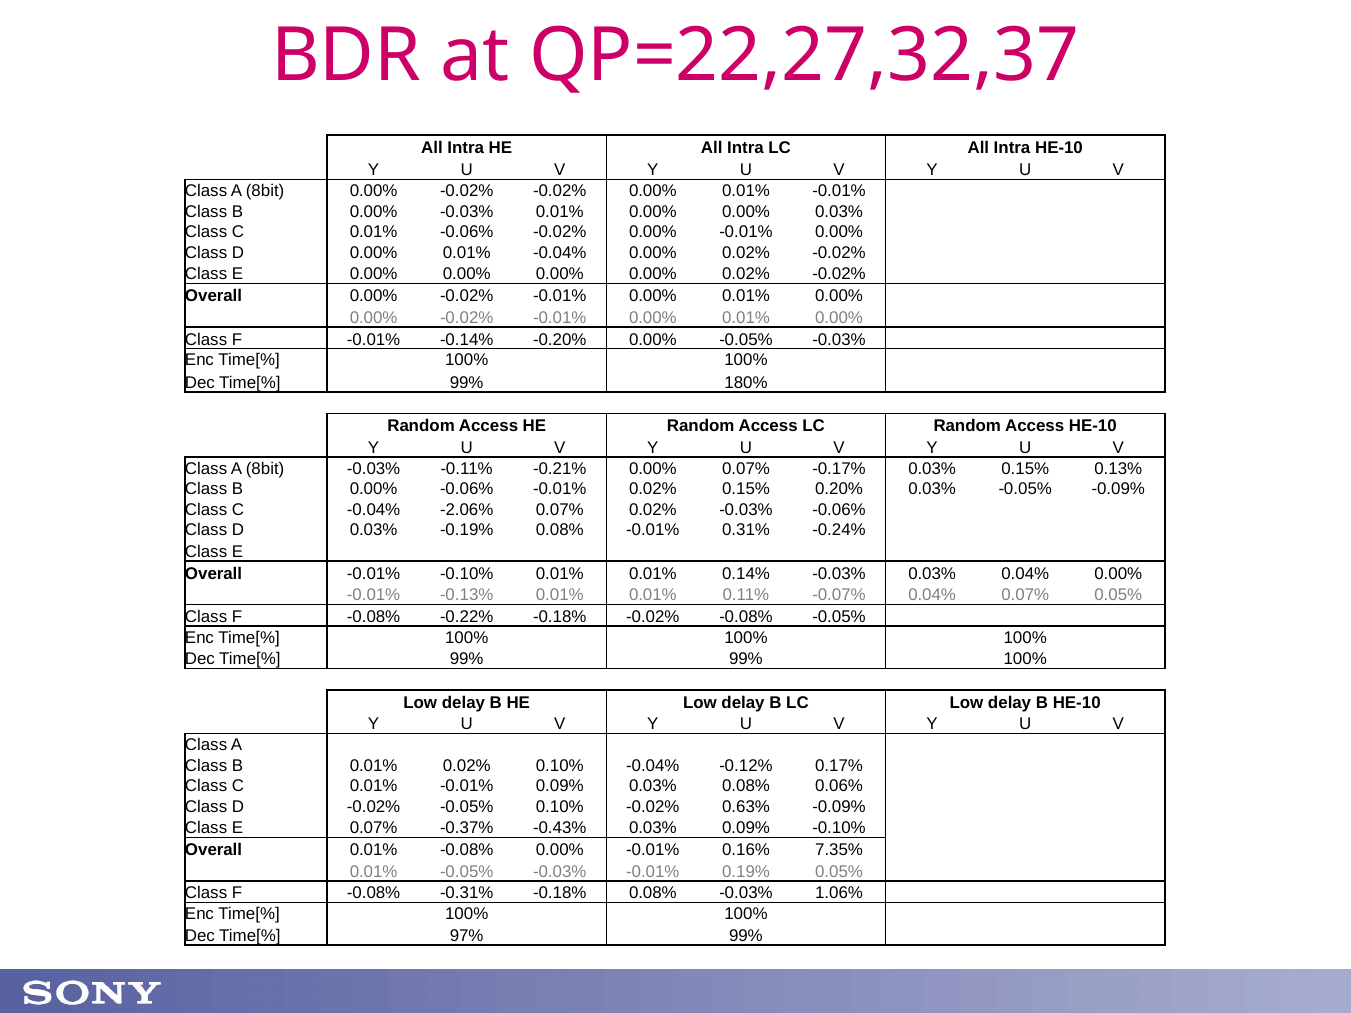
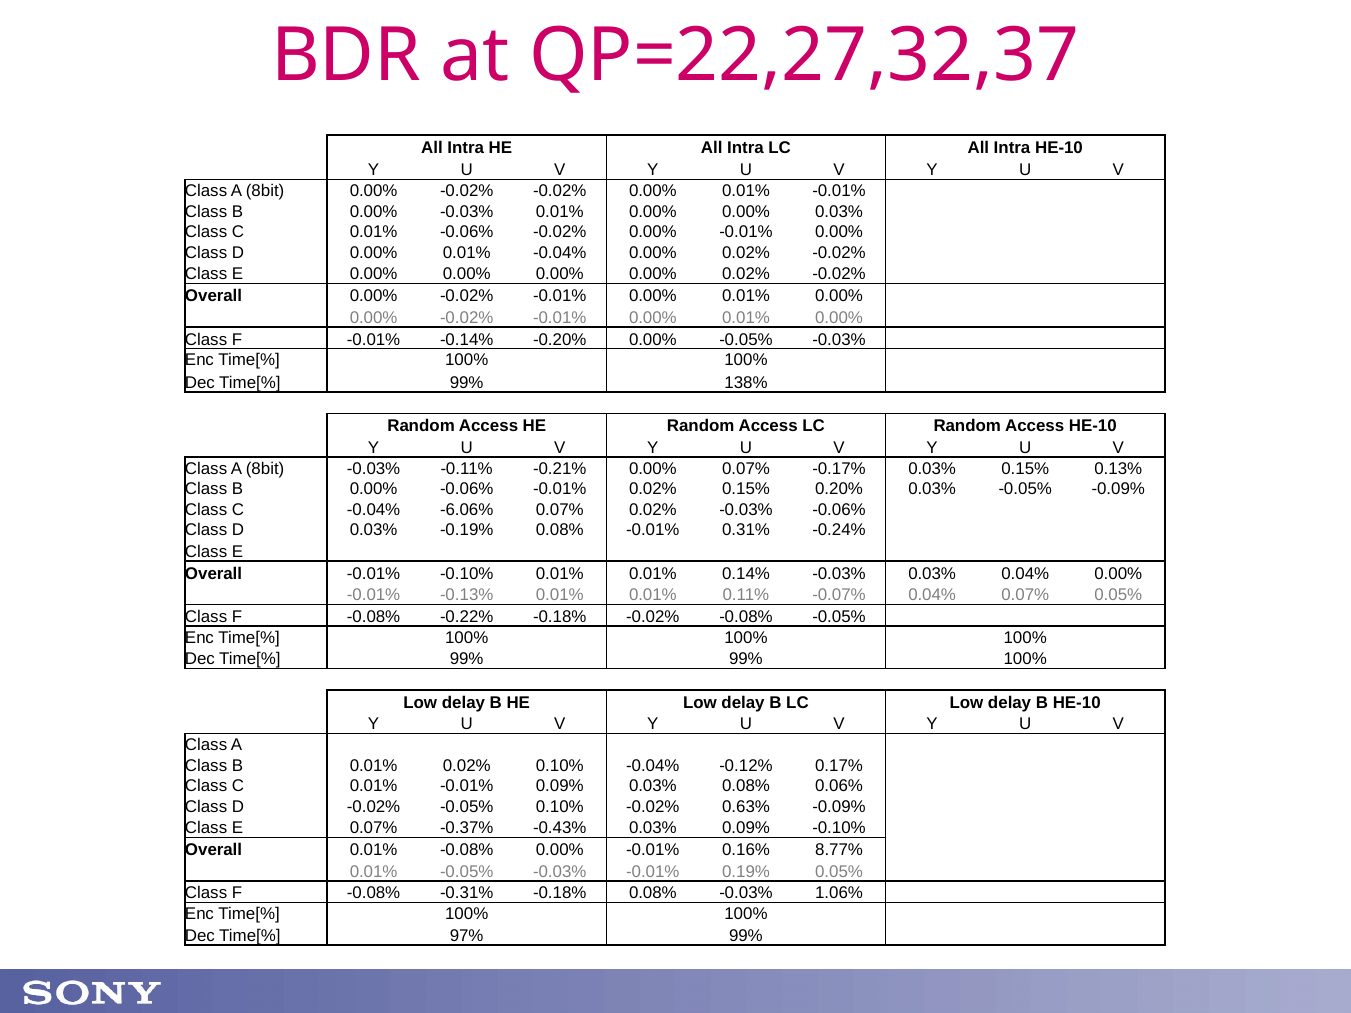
180%: 180% -> 138%
-2.06%: -2.06% -> -6.06%
7.35%: 7.35% -> 8.77%
